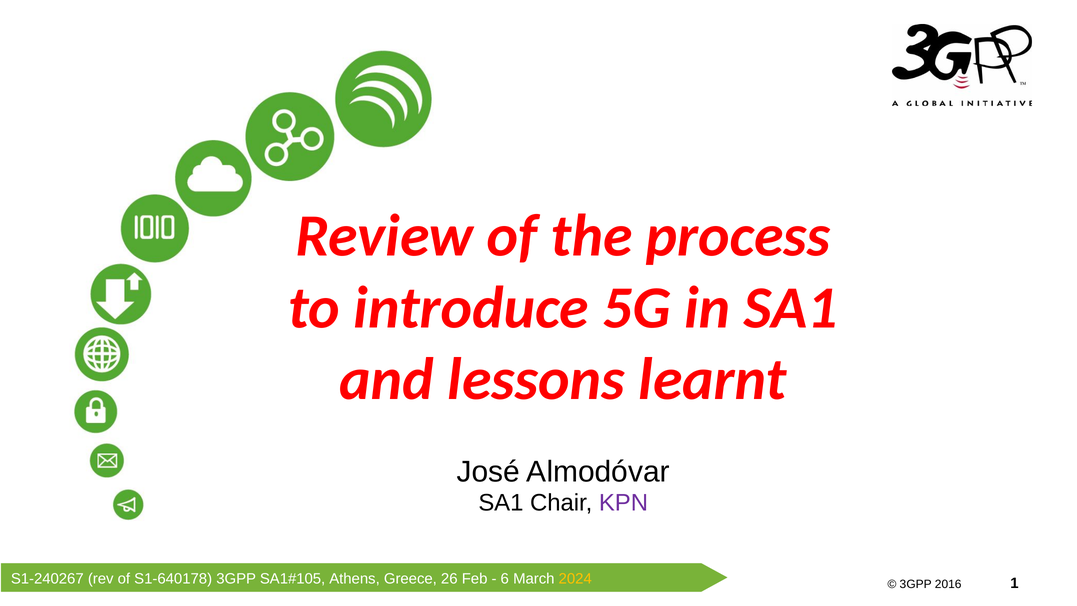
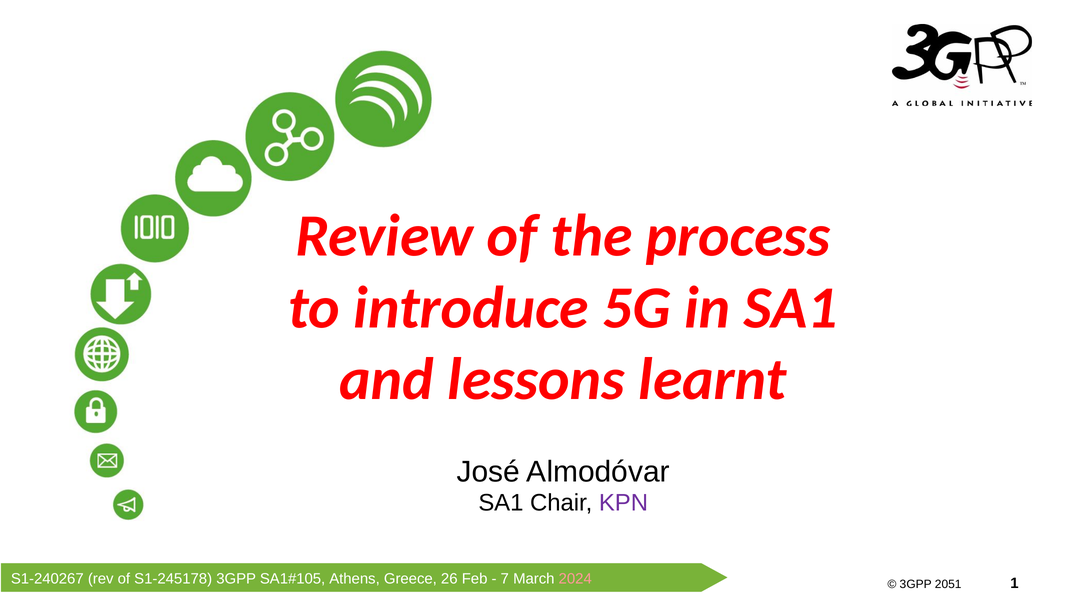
S1-640178: S1-640178 -> S1-245178
6: 6 -> 7
2024 colour: yellow -> pink
2016: 2016 -> 2051
